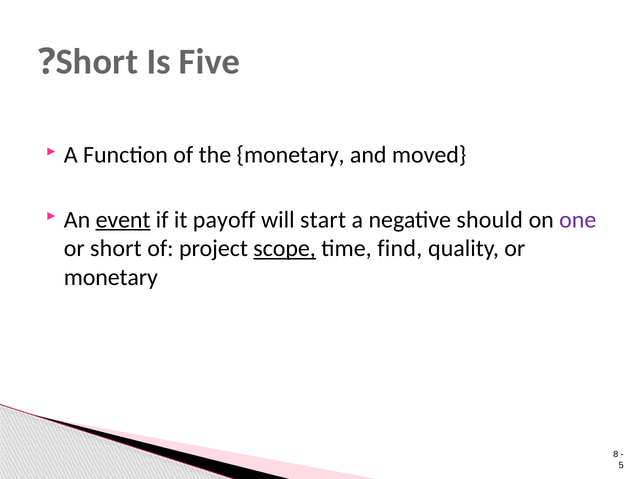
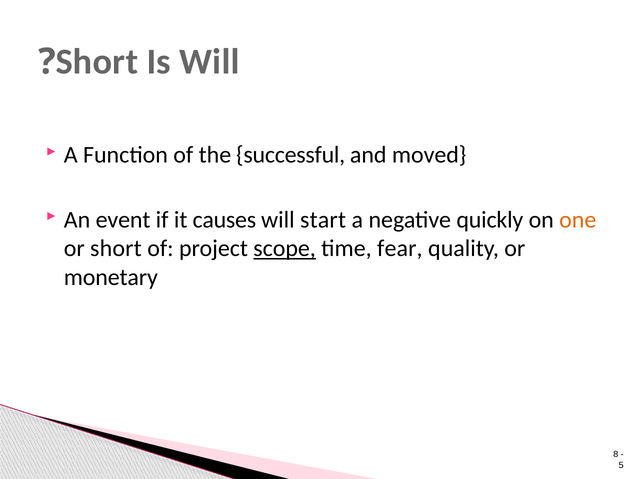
Is Five: Five -> Will
the monetary: monetary -> successful
event underline: present -> none
payoff: payoff -> causes
should: should -> quickly
one colour: purple -> orange
find: find -> fear
